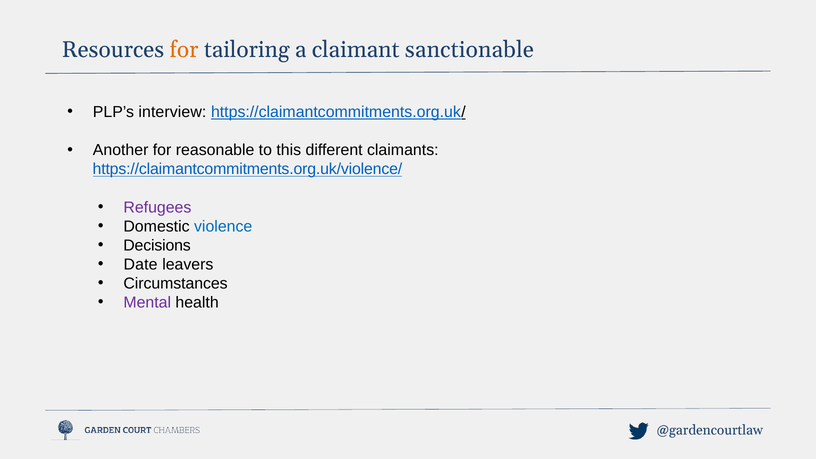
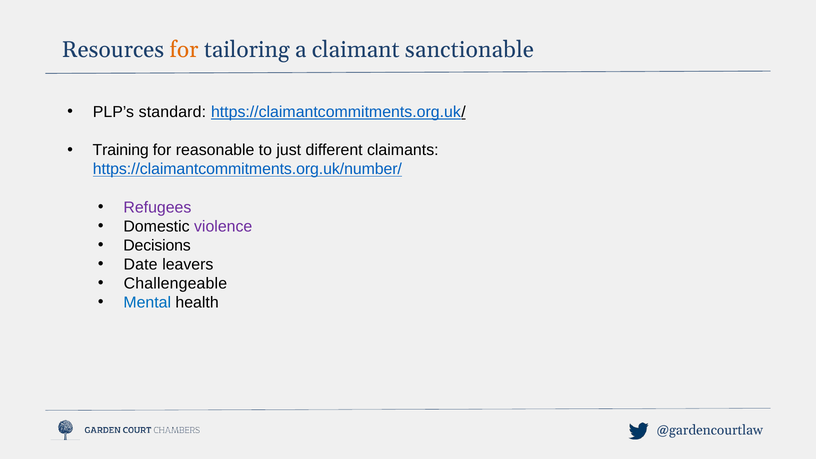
interview: interview -> standard
Another: Another -> Training
this: this -> just
https://claimantcommitments.org.uk/violence/: https://claimantcommitments.org.uk/violence/ -> https://claimantcommitments.org.uk/number/
violence colour: blue -> purple
Circumstances: Circumstances -> Challengeable
Mental colour: purple -> blue
